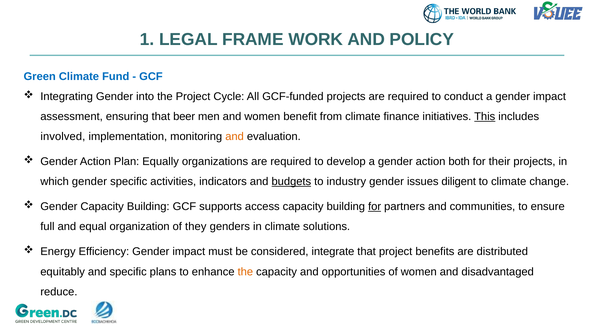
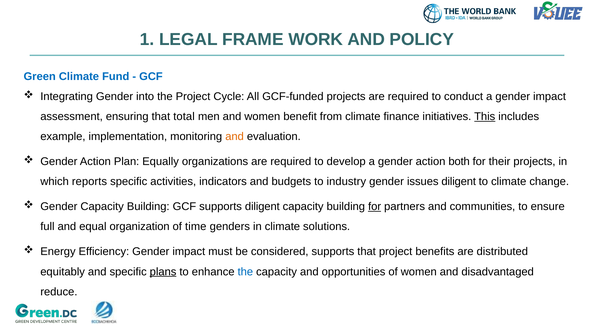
beer: beer -> total
involved: involved -> example
which gender: gender -> reports
budgets underline: present -> none
supports access: access -> diligent
they: they -> time
considered integrate: integrate -> supports
plans underline: none -> present
the at (245, 272) colour: orange -> blue
